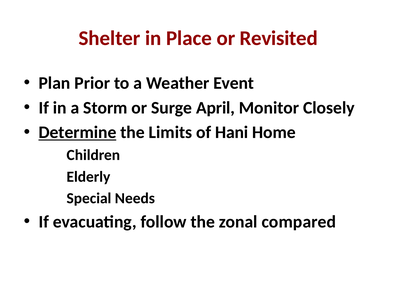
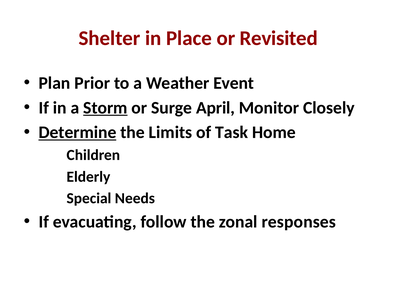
Storm underline: none -> present
Hani: Hani -> Task
compared: compared -> responses
